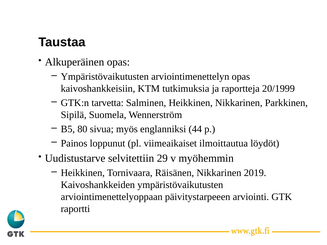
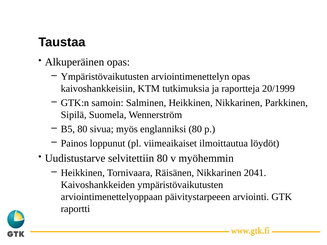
tarvetta: tarvetta -> samoin
englanniksi 44: 44 -> 80
selvitettiin 29: 29 -> 80
2019: 2019 -> 2041
